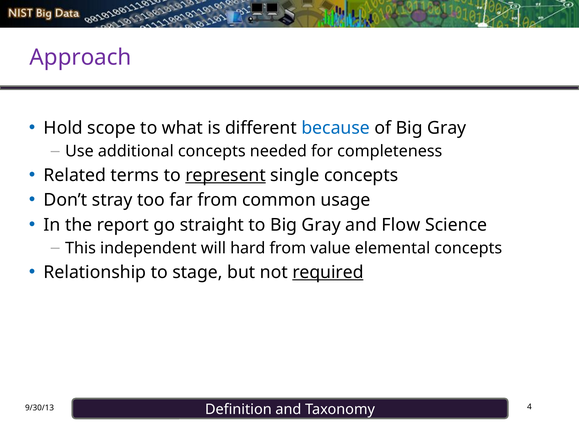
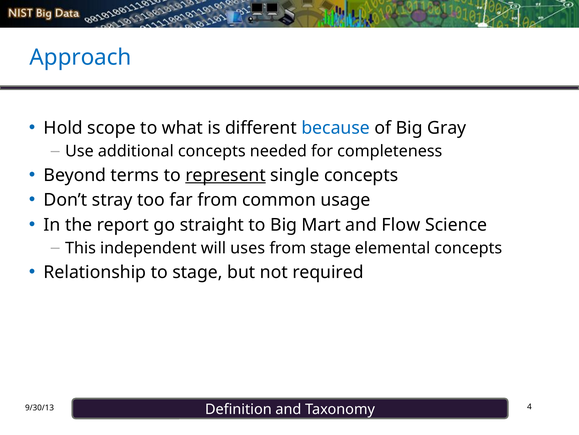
Approach colour: purple -> blue
Related: Related -> Beyond
to Big Gray: Gray -> Mart
hard: hard -> uses
from value: value -> stage
required underline: present -> none
